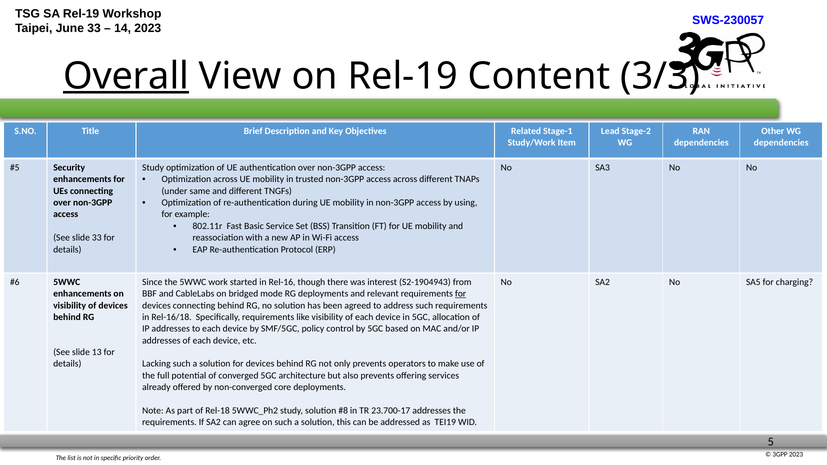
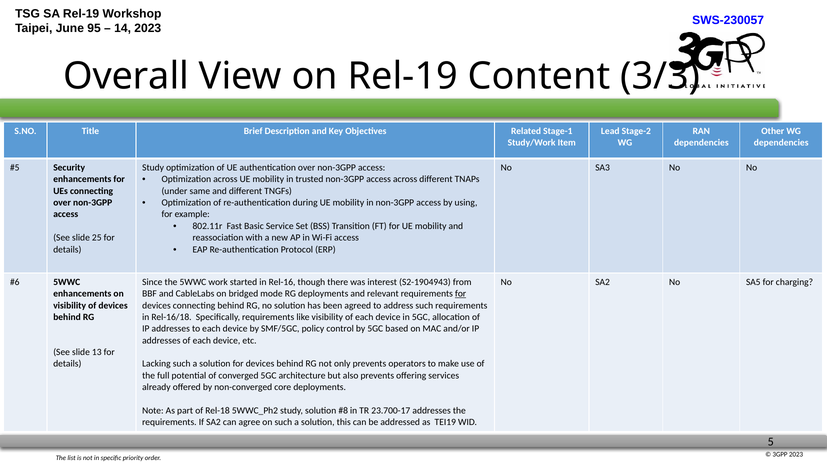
33 at (94, 28): 33 -> 95
Overall underline: present -> none
slide 33: 33 -> 25
